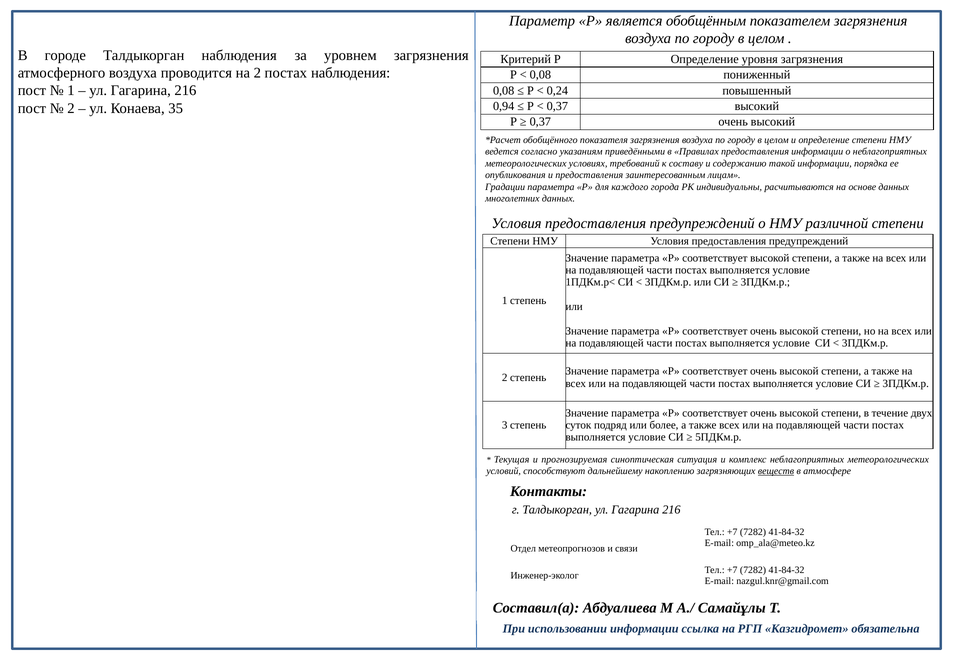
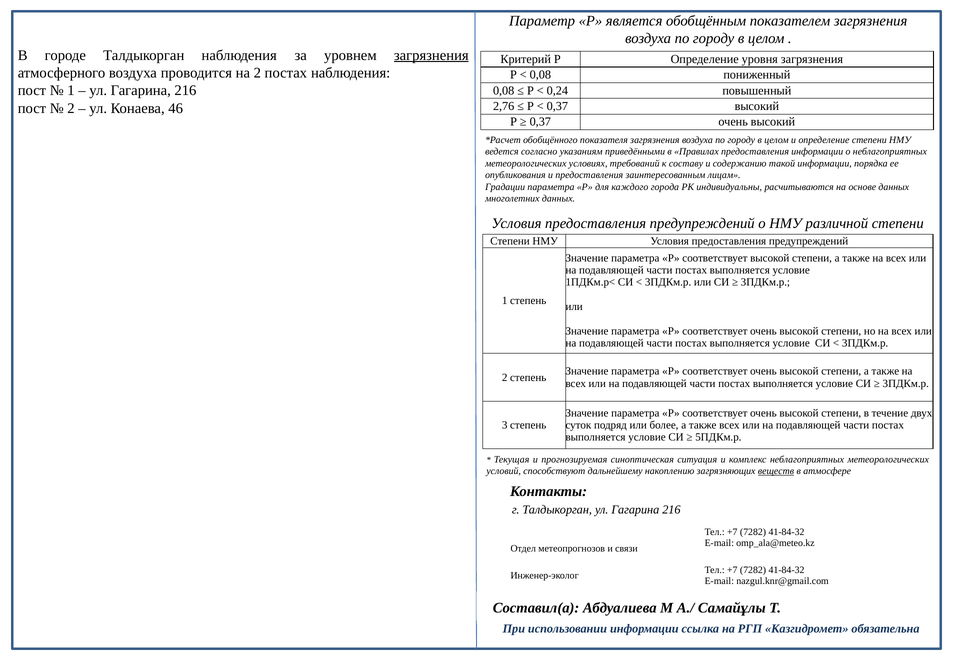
загрязнения at (431, 55) underline: none -> present
0,94: 0,94 -> 2,76
35: 35 -> 46
